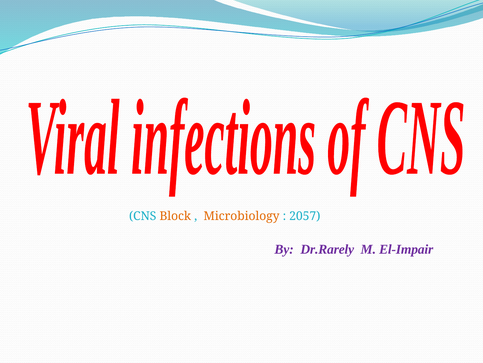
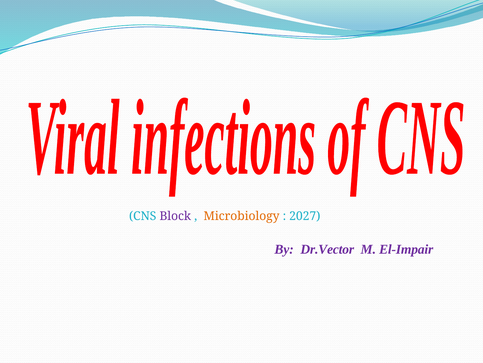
Block colour: orange -> purple
2057: 2057 -> 2027
Dr.Rarely: Dr.Rarely -> Dr.Vector
